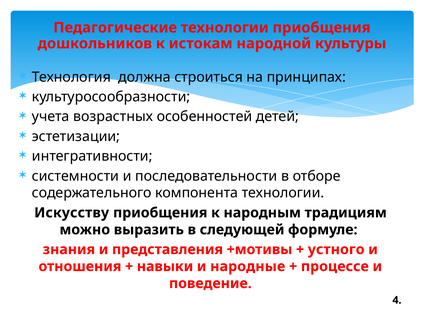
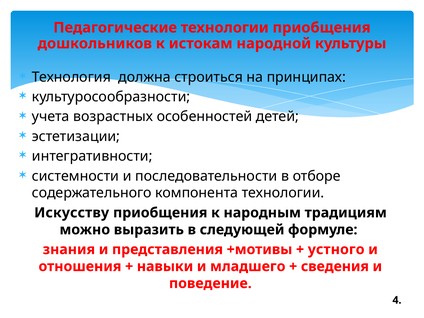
народные: народные -> младшего
процессе: процессе -> сведения
